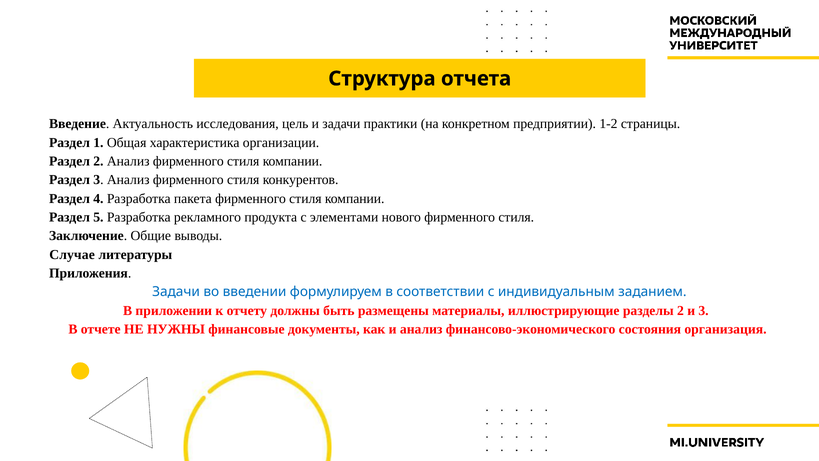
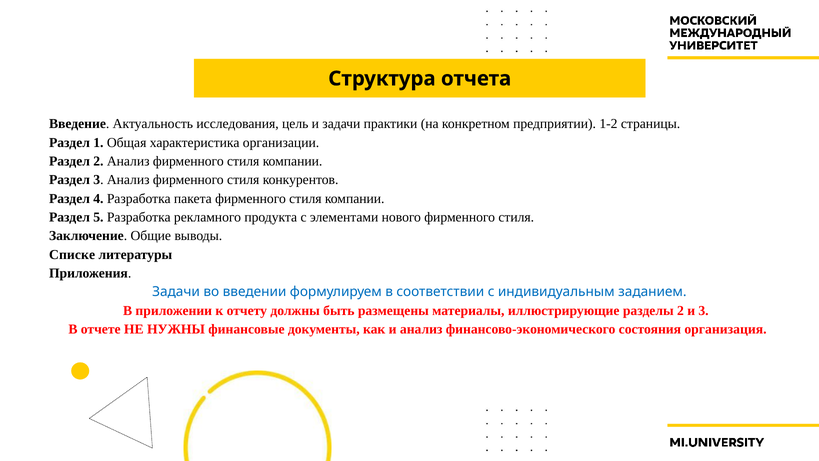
Случае: Случае -> Списке
